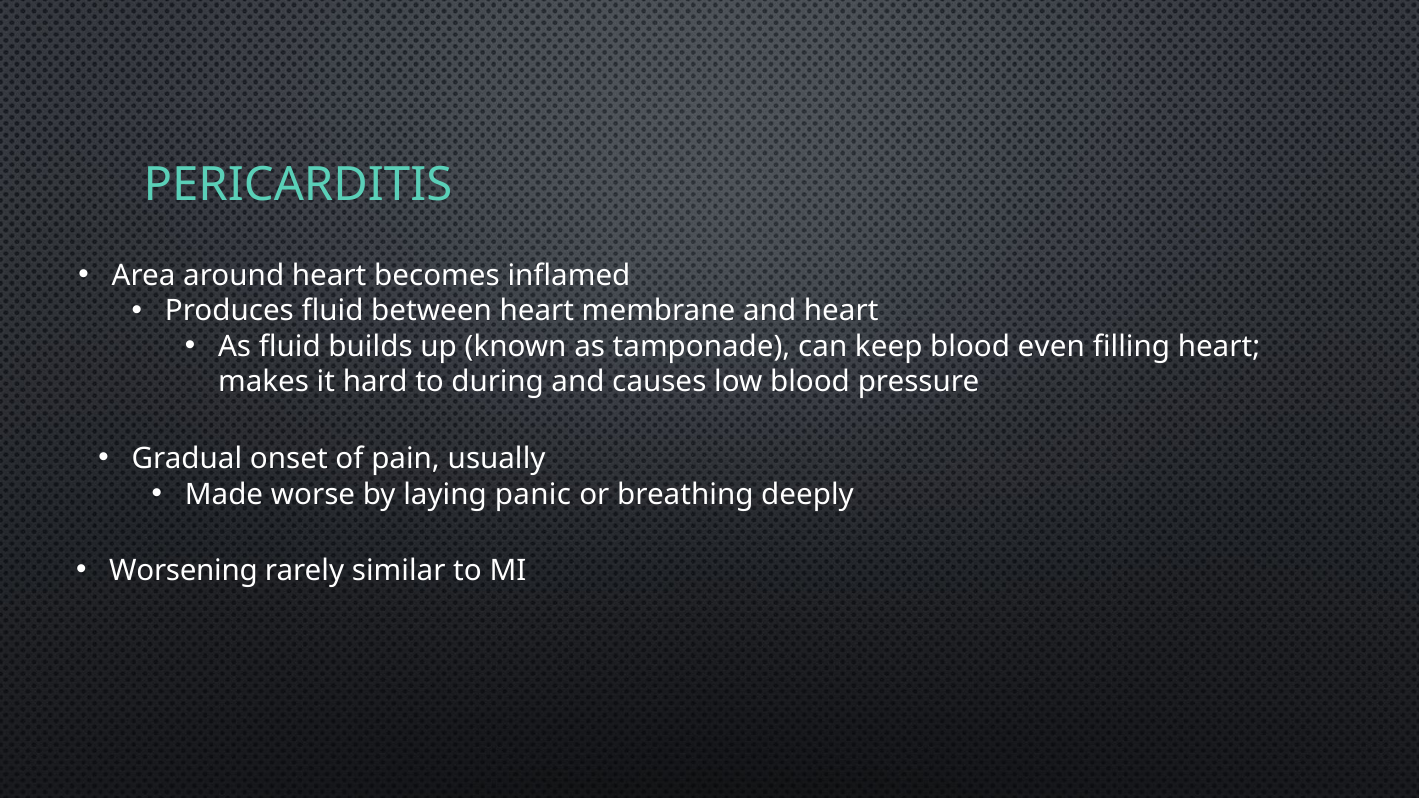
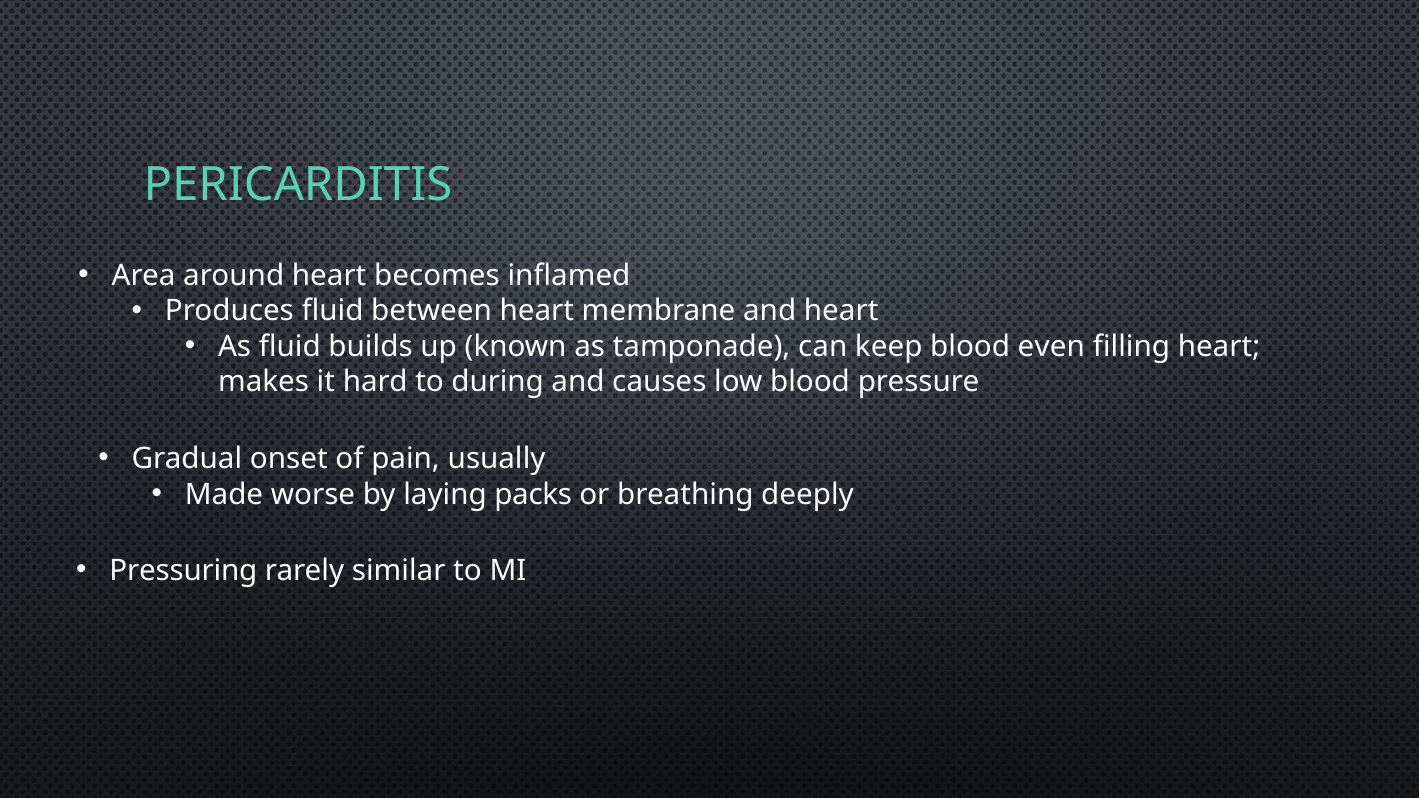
panic: panic -> packs
Worsening: Worsening -> Pressuring
